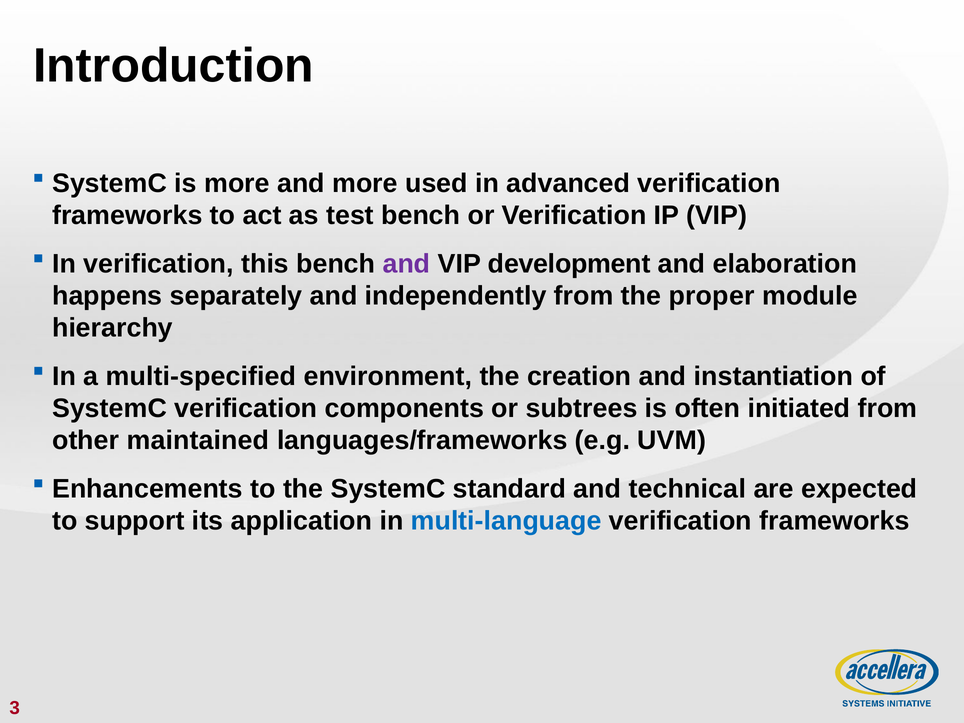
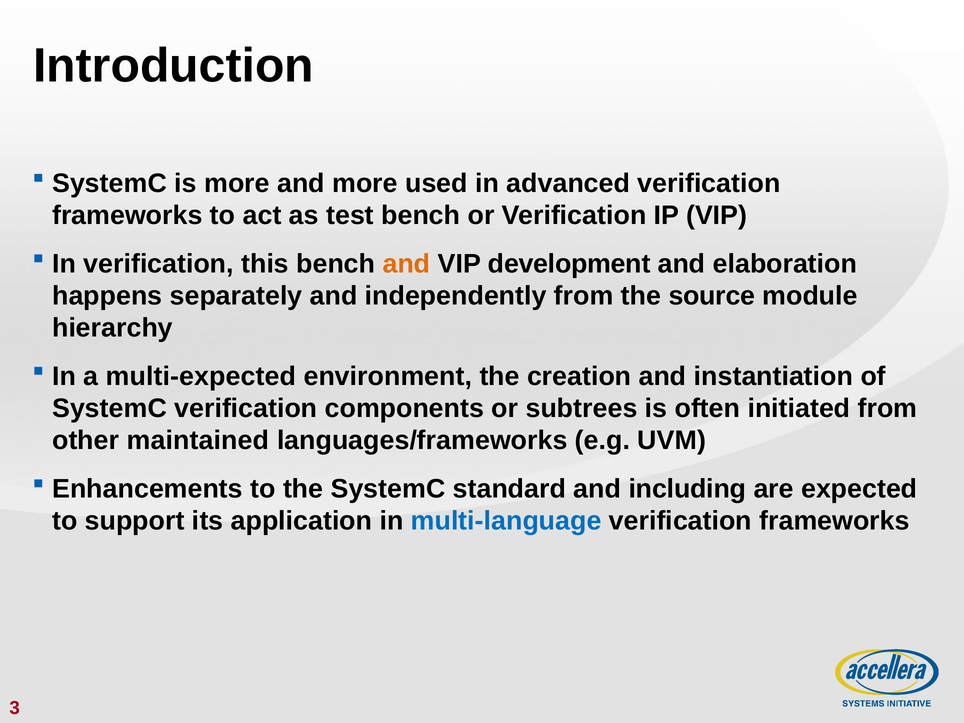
and at (407, 264) colour: purple -> orange
proper: proper -> source
multi-specified: multi-specified -> multi-expected
technical: technical -> including
